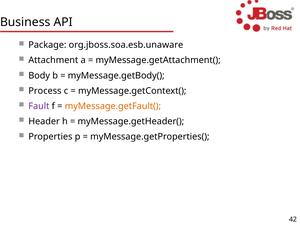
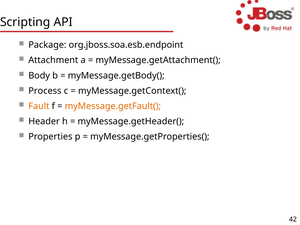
Business: Business -> Scripting
org.jboss.soa.esb.unaware: org.jboss.soa.esb.unaware -> org.jboss.soa.esb.endpoint
Fault colour: purple -> orange
